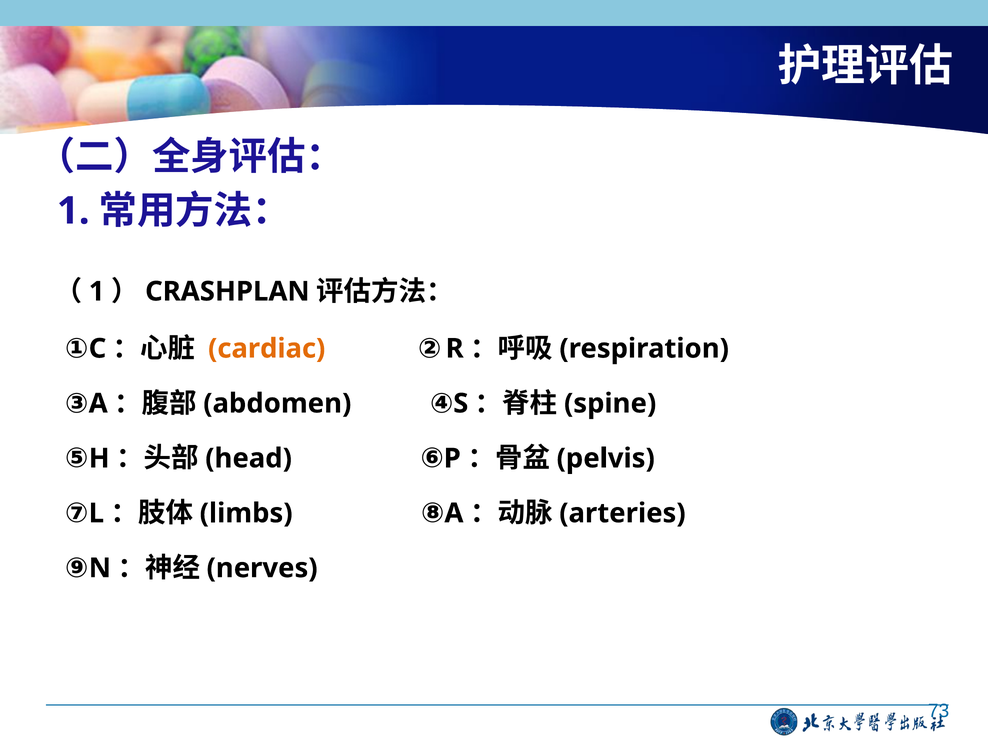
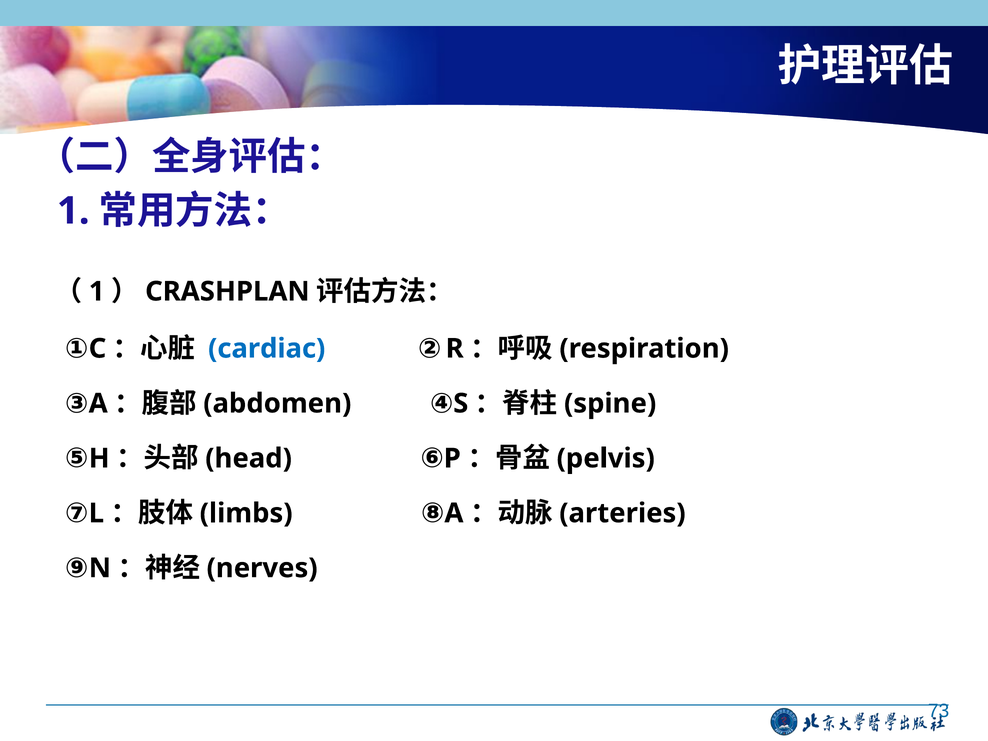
cardiac colour: orange -> blue
